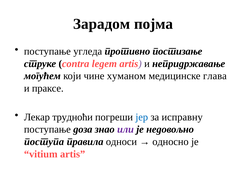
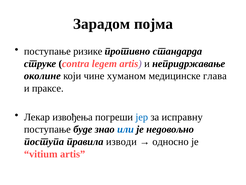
угледа: угледа -> ризике
постизање: постизање -> стандарда
могућем: могућем -> околине
трудноћи: трудноћи -> извођења
доза: доза -> буде
или colour: purple -> blue
односи: односи -> изводи
